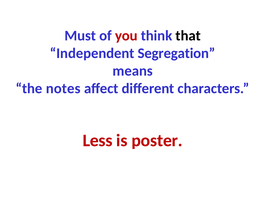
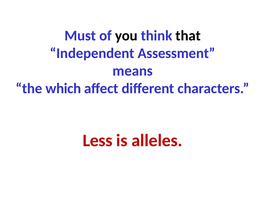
you colour: red -> black
Segregation: Segregation -> Assessment
notes: notes -> which
poster: poster -> alleles
